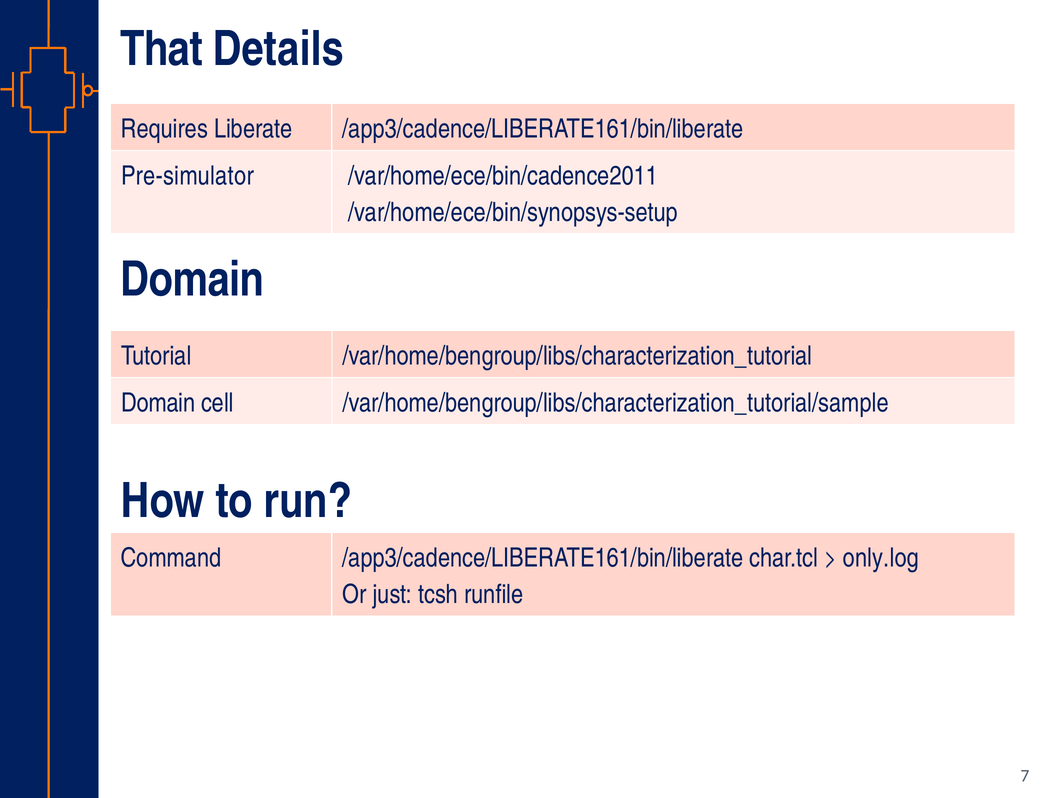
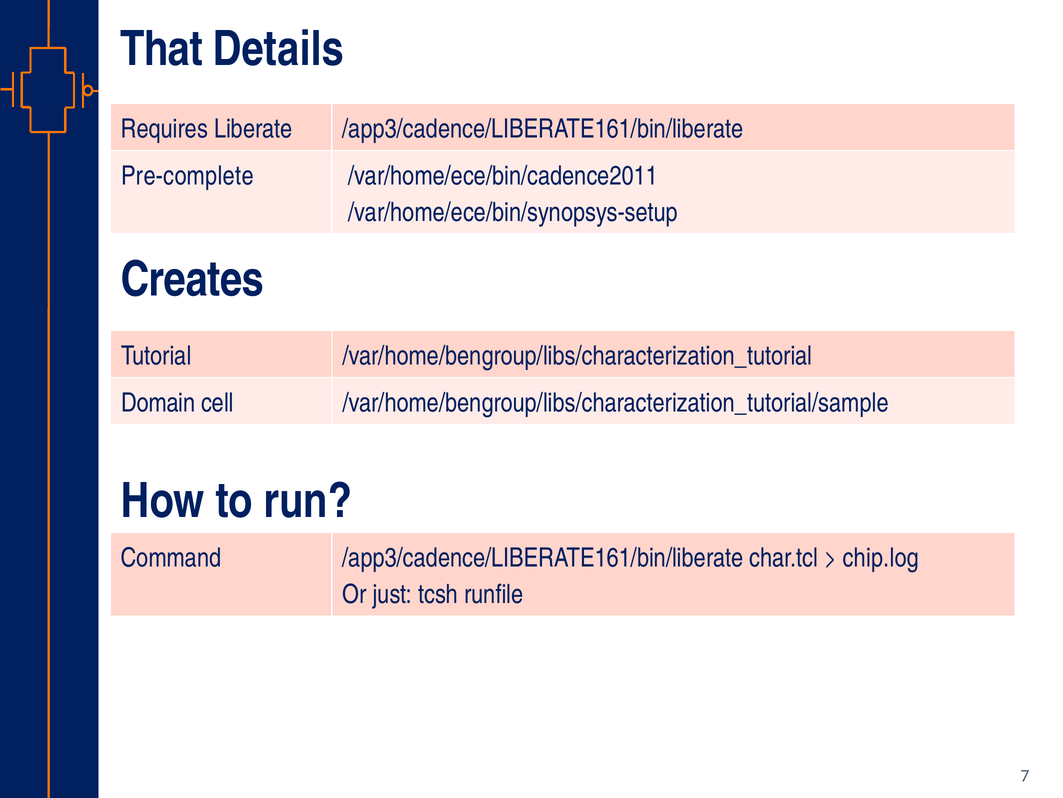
Pre-simulator: Pre-simulator -> Pre-complete
Domain at (192, 279): Domain -> Creates
only.log: only.log -> chip.log
